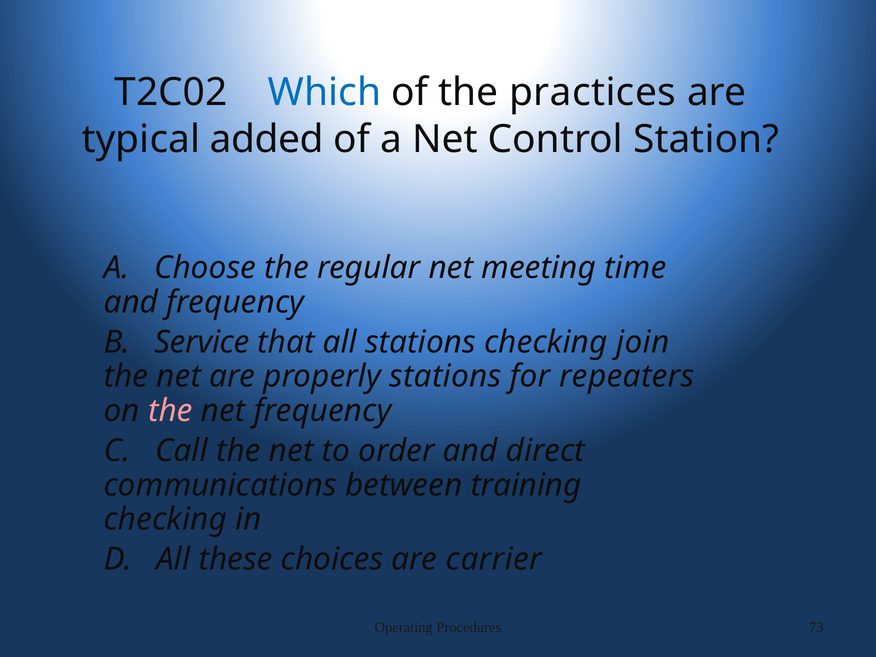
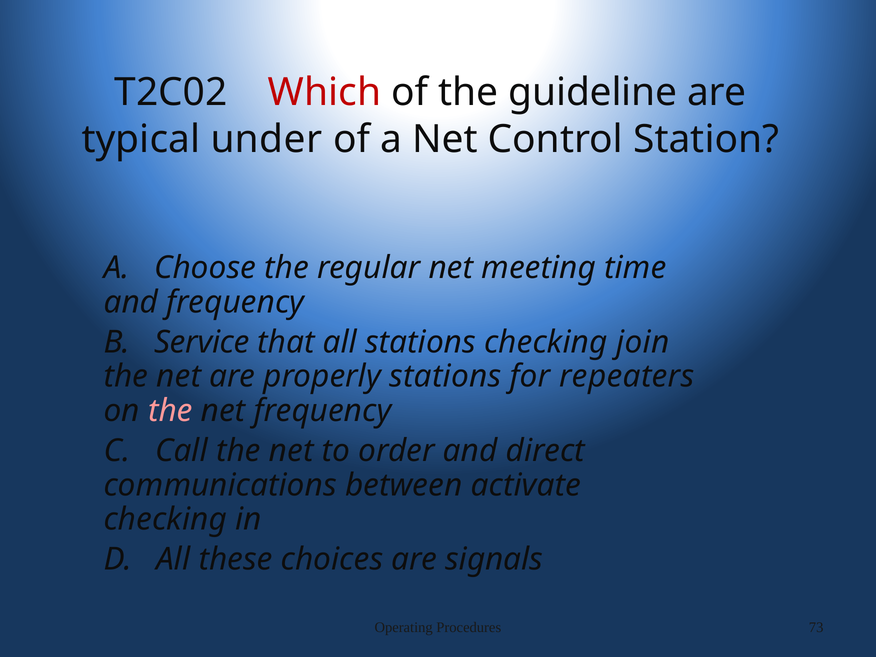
Which colour: blue -> red
practices: practices -> guideline
added: added -> under
training: training -> activate
carrier: carrier -> signals
